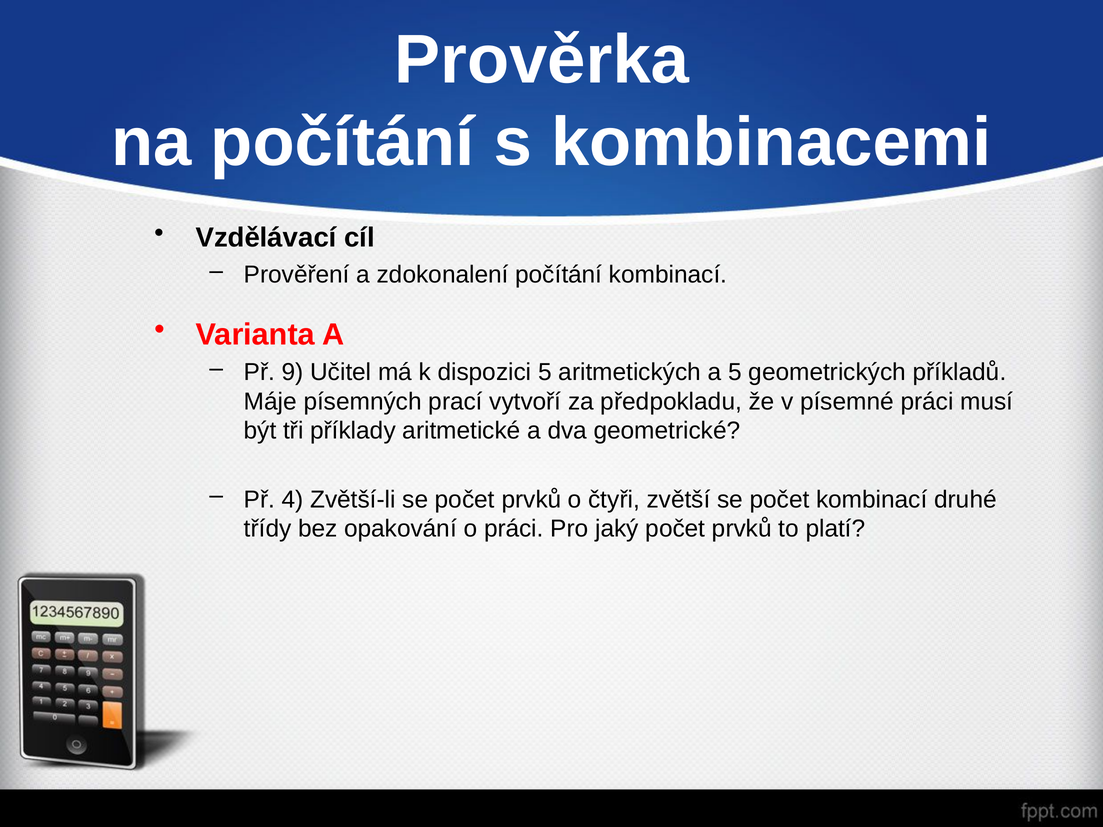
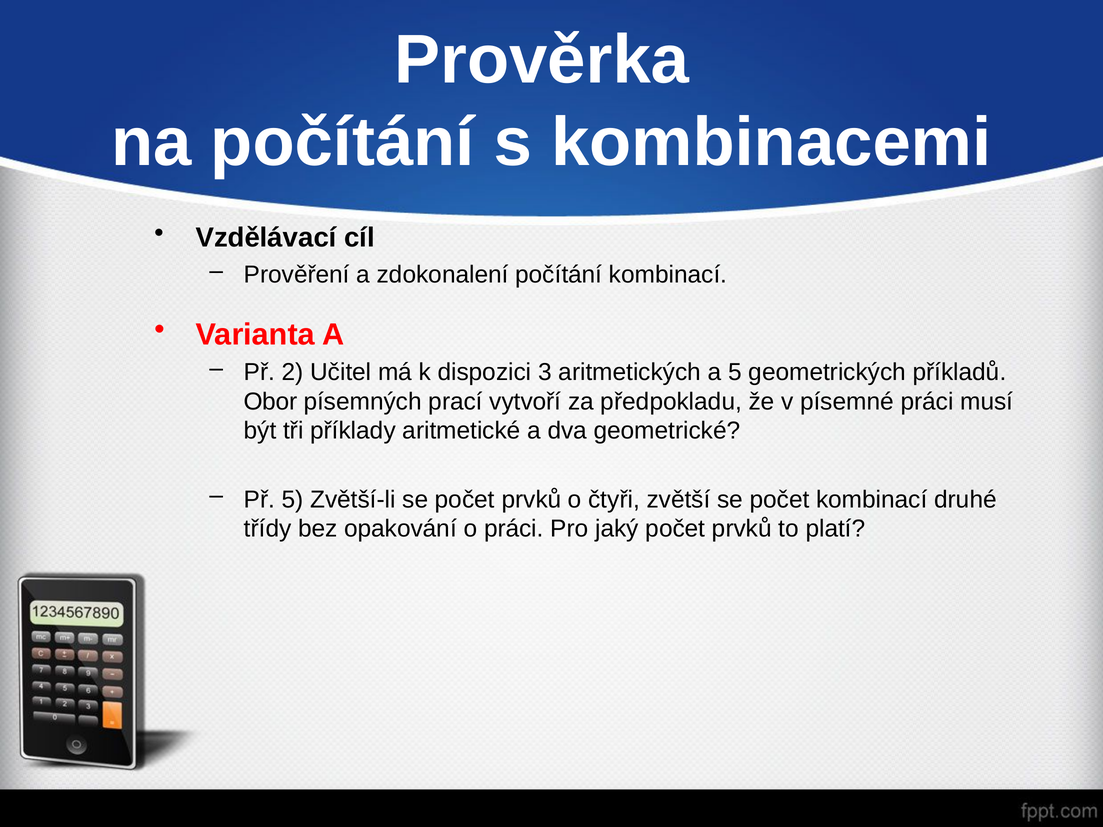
9: 9 -> 2
dispozici 5: 5 -> 3
Máje: Máje -> Obor
Př 4: 4 -> 5
